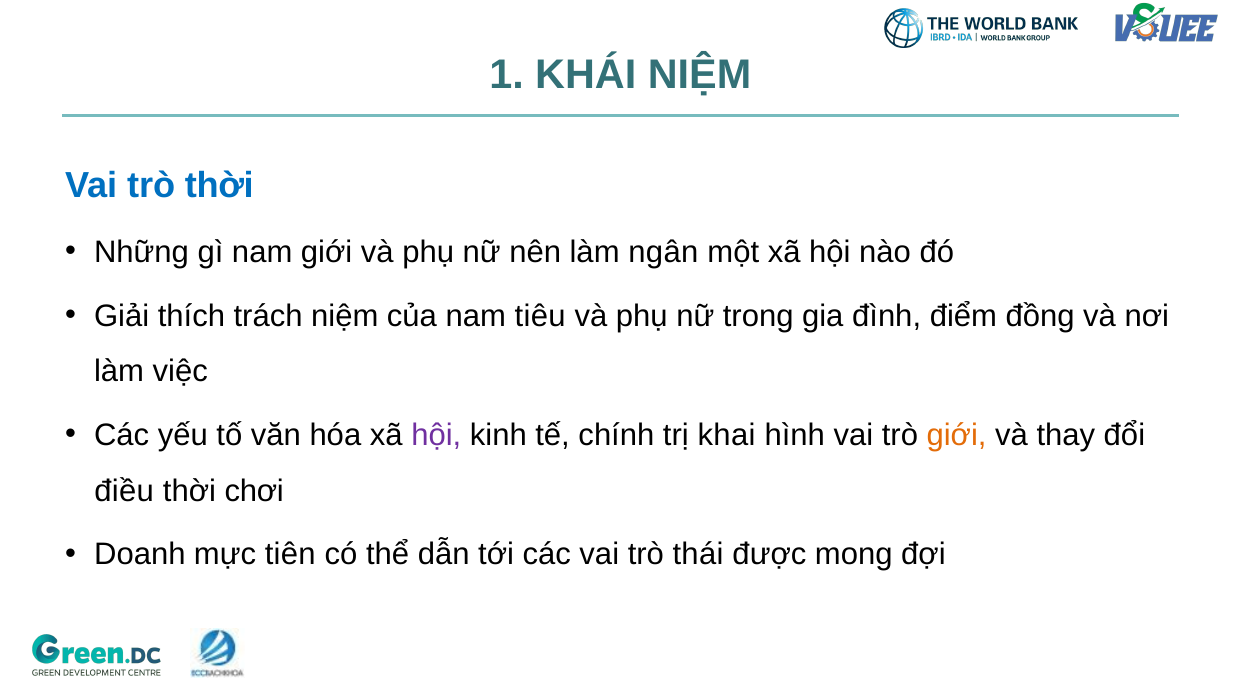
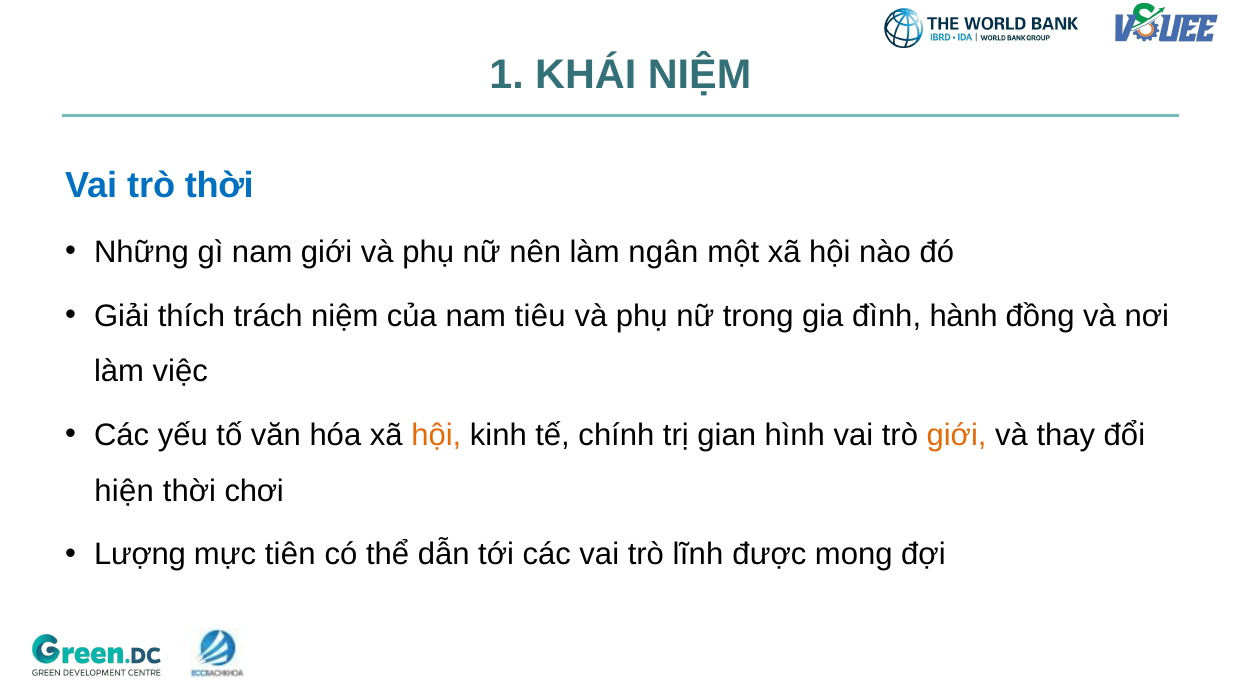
điểm: điểm -> hành
hội at (436, 435) colour: purple -> orange
khai: khai -> gian
điều: điều -> hiện
Doanh: Doanh -> Lượng
thái: thái -> lĩnh
